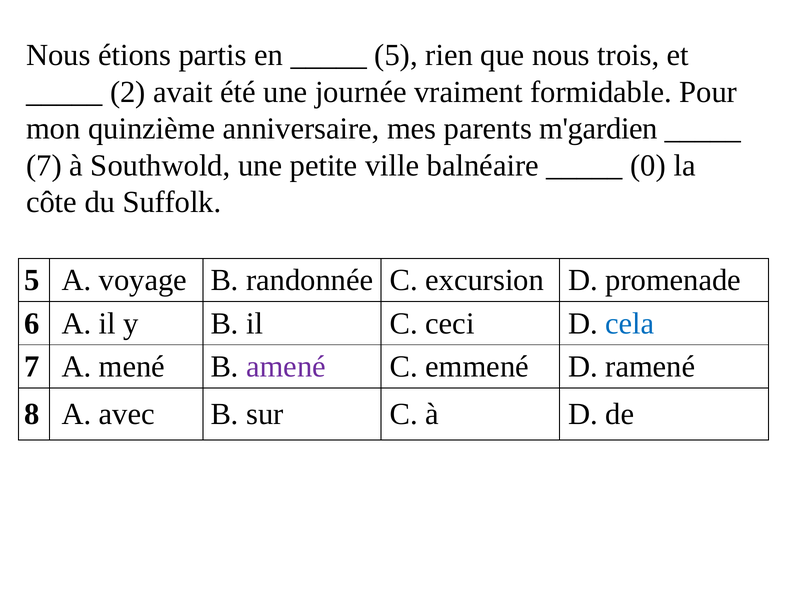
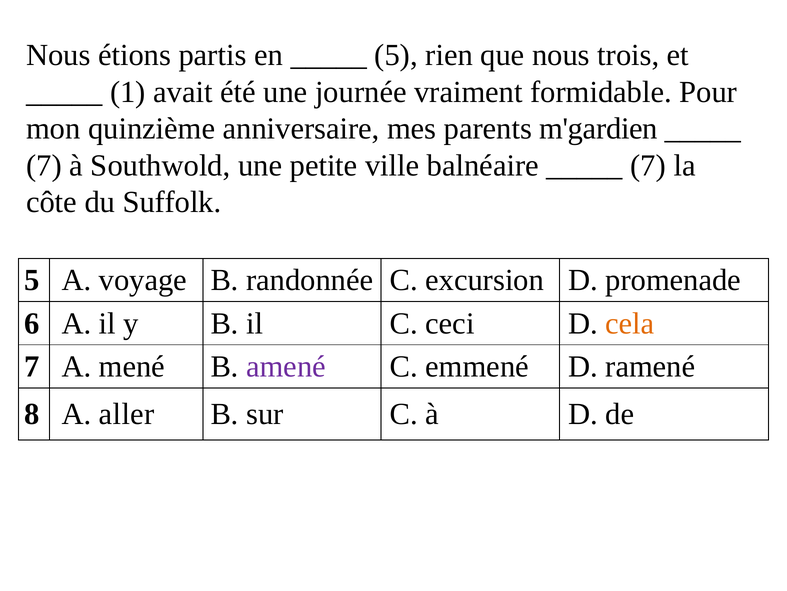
2: 2 -> 1
0 at (648, 165): 0 -> 7
cela colour: blue -> orange
avec: avec -> aller
